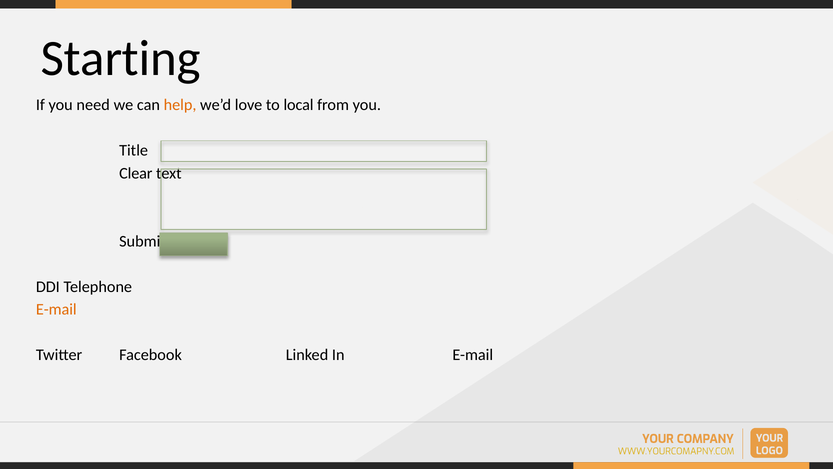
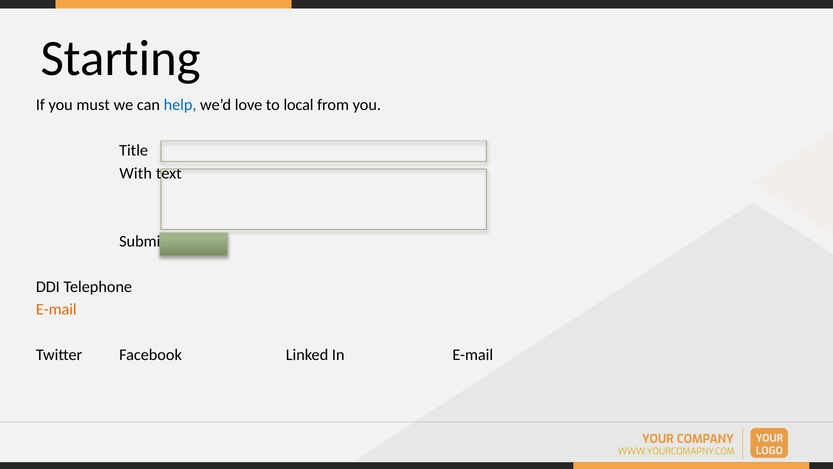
need: need -> must
help colour: orange -> blue
Clear: Clear -> With
